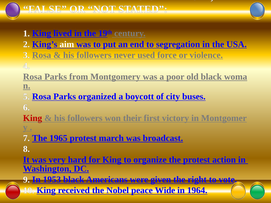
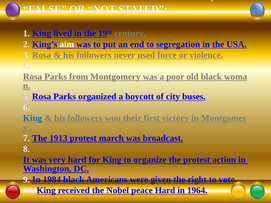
King at (33, 118) colour: red -> blue
1965: 1965 -> 1913
1953: 1953 -> 1984
peace Wide: Wide -> Hard
